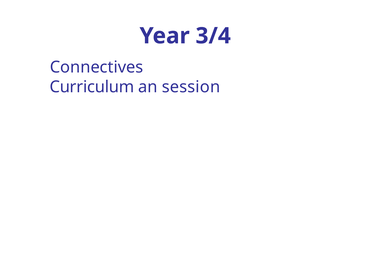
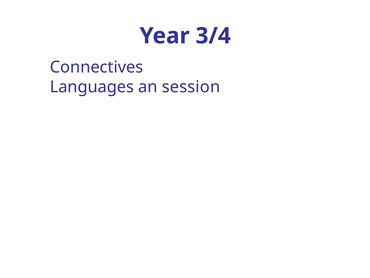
Curriculum: Curriculum -> Languages
